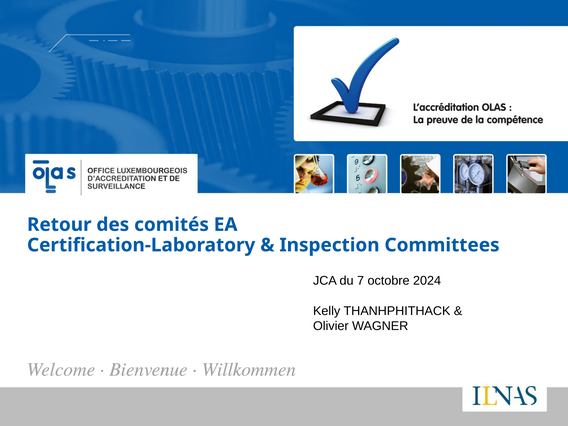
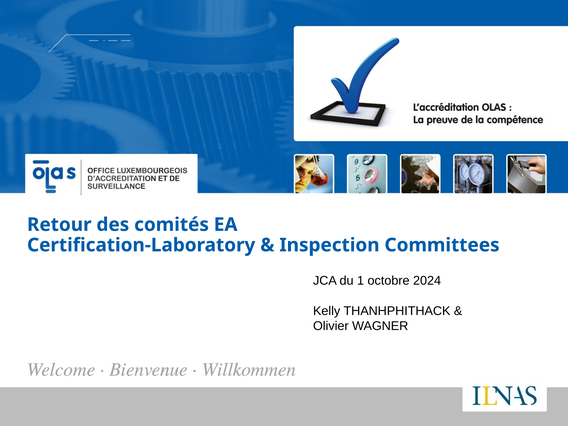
7: 7 -> 1
